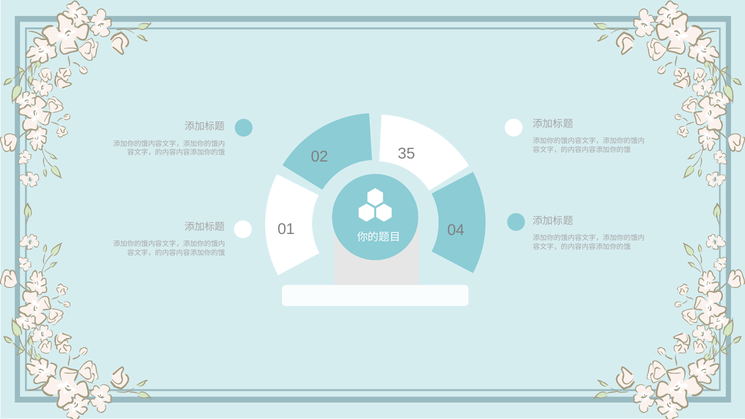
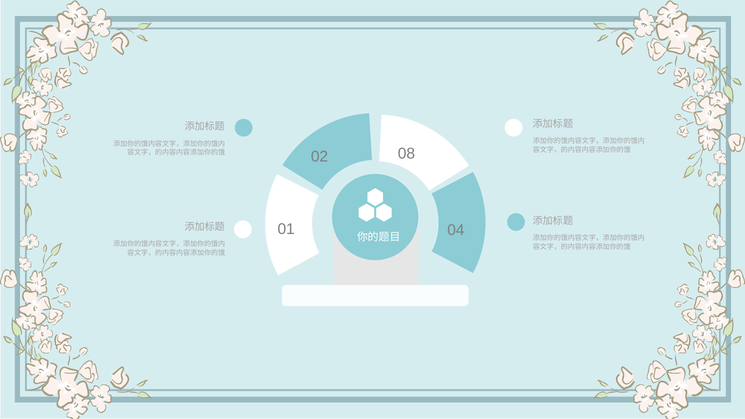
35: 35 -> 08
